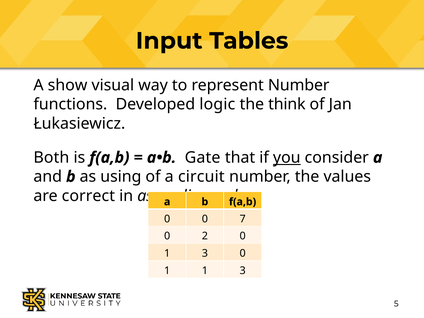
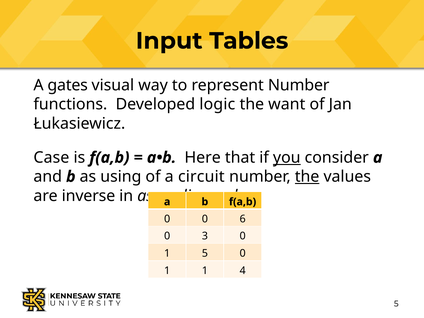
show: show -> gates
think: think -> want
Both: Both -> Case
Gate: Gate -> Here
the at (307, 177) underline: none -> present
correct: correct -> inverse
7: 7 -> 6
2: 2 -> 3
3 at (205, 253): 3 -> 5
1 1 3: 3 -> 4
